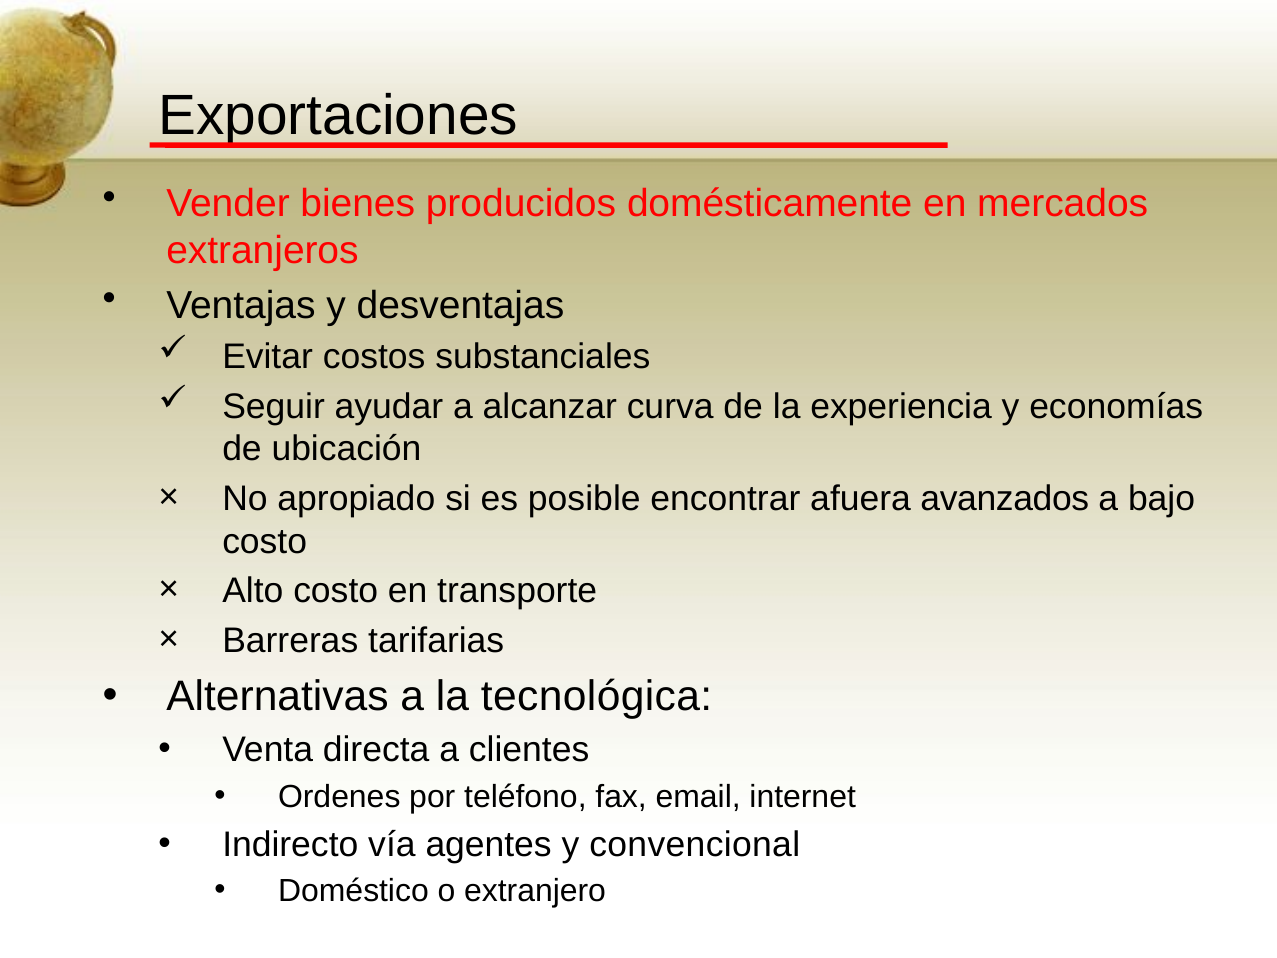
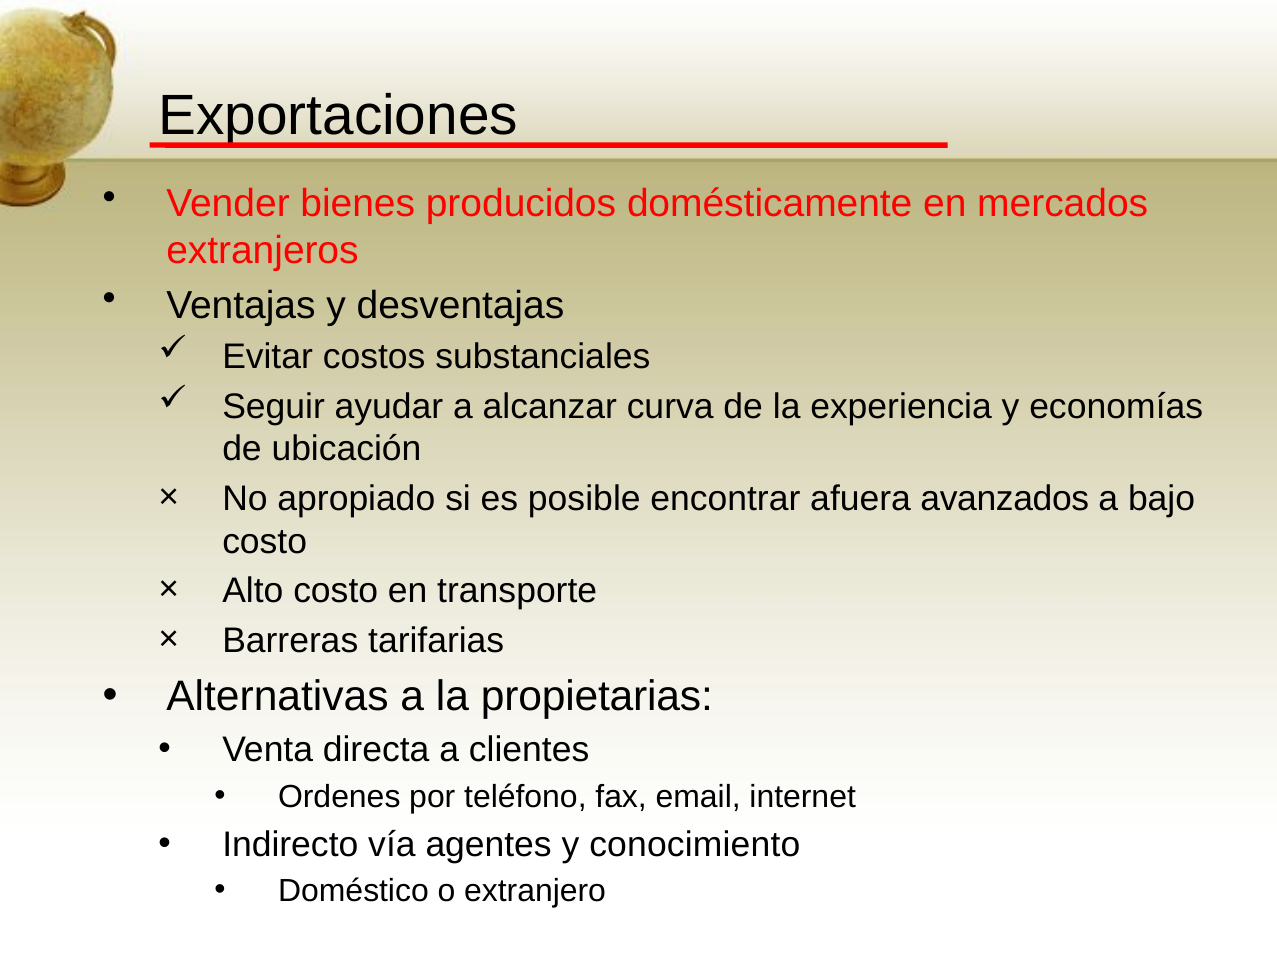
tecnológica: tecnológica -> propietarias
convencional: convencional -> conocimiento
